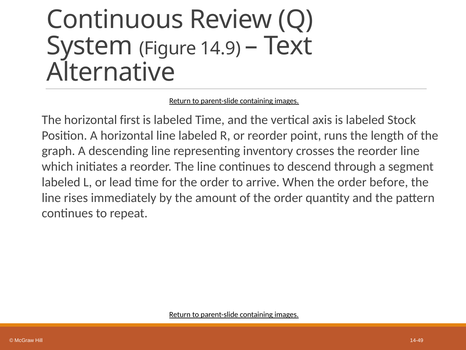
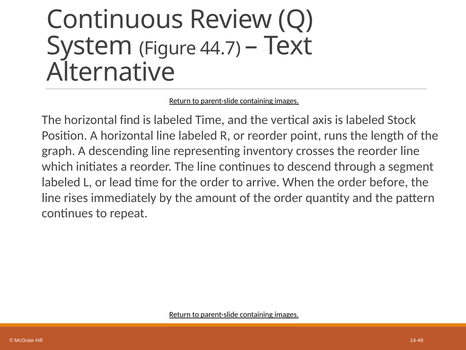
14.9: 14.9 -> 44.7
first: first -> find
